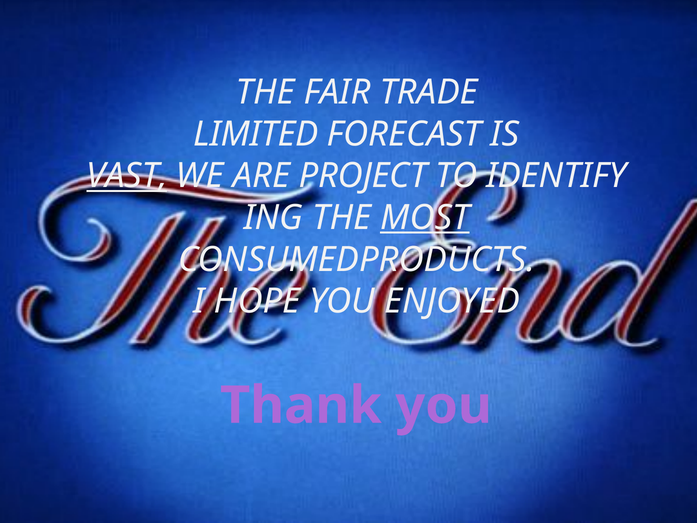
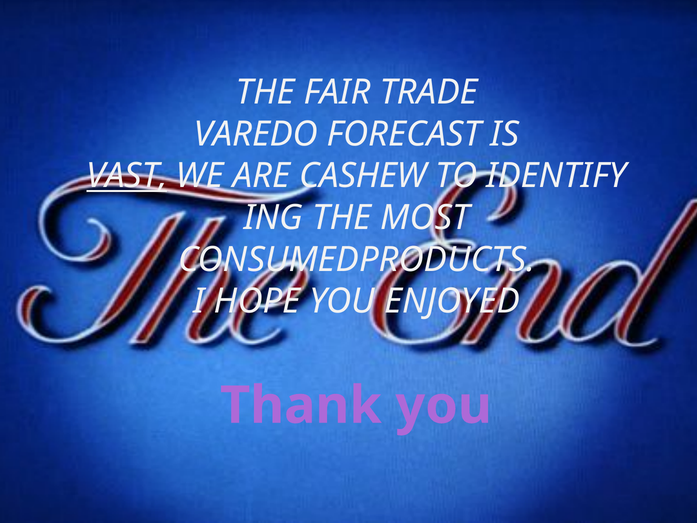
LIMITED: LIMITED -> VAREDO
PROJECT: PROJECT -> CASHEW
MOST underline: present -> none
